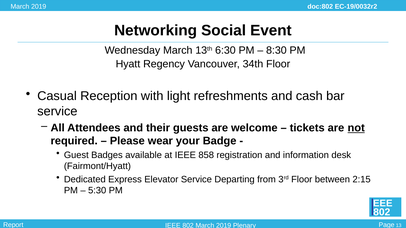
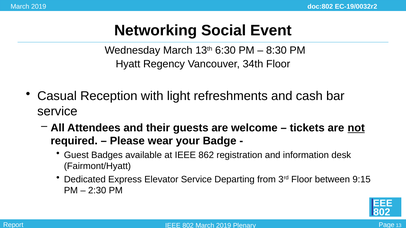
858: 858 -> 862
2:15: 2:15 -> 9:15
5:30: 5:30 -> 2:30
